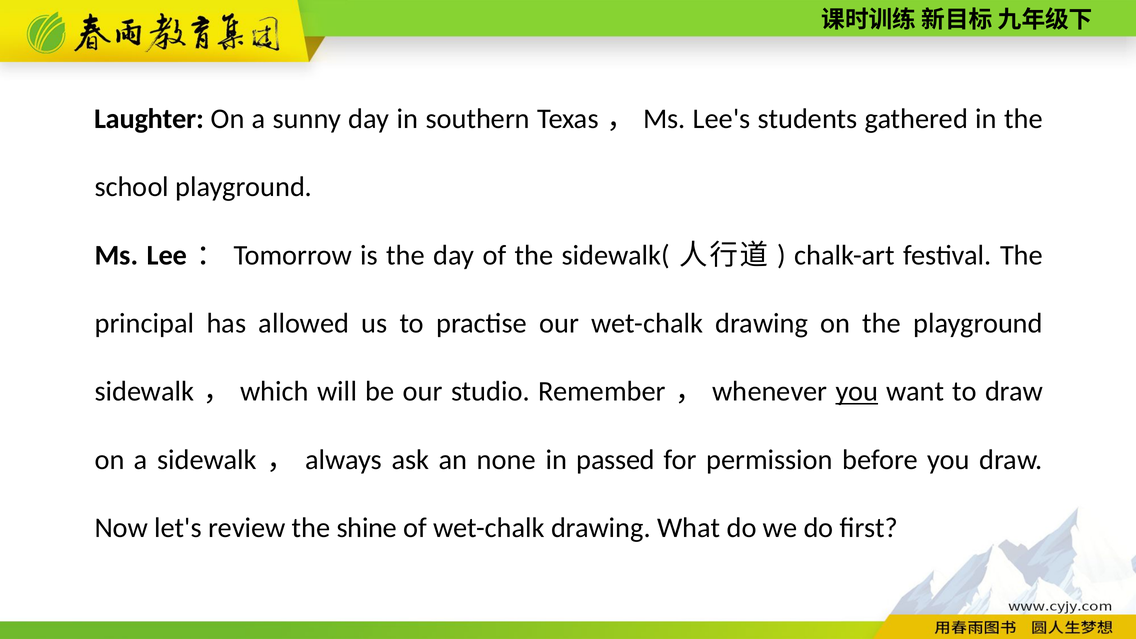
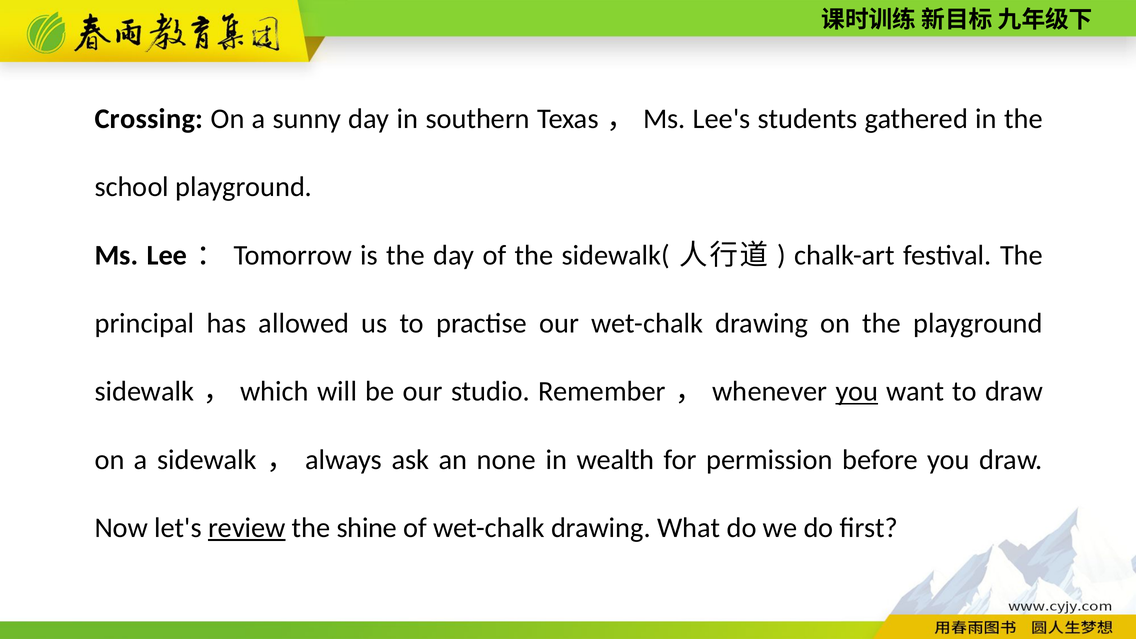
Laughter: Laughter -> Crossing
passed: passed -> wealth
review underline: none -> present
